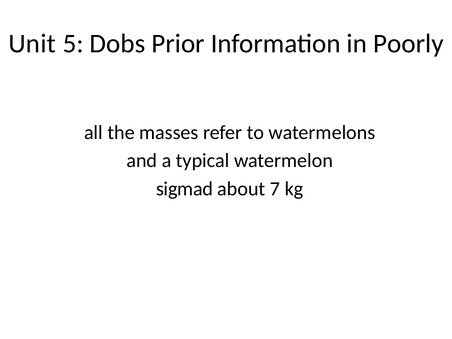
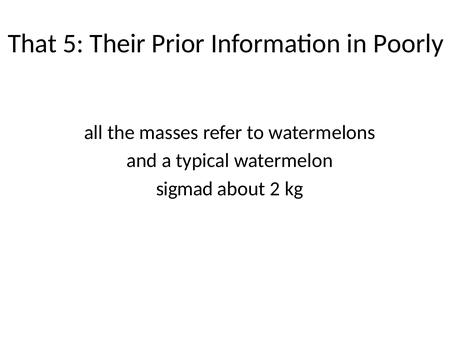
Unit: Unit -> That
Dobs: Dobs -> Their
7: 7 -> 2
